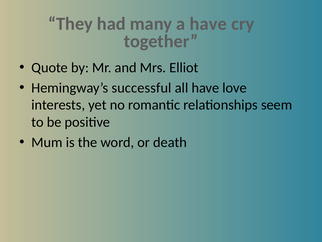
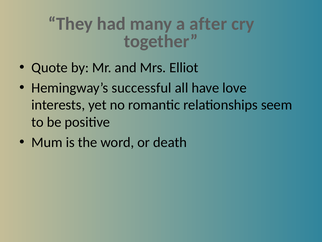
a have: have -> after
